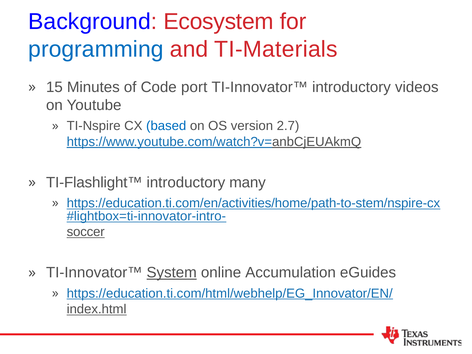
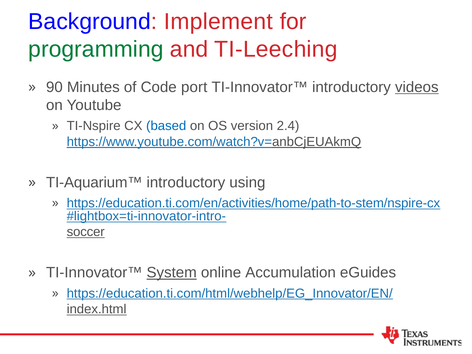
Ecosystem: Ecosystem -> Implement
programming colour: blue -> green
TI-Materials: TI-Materials -> TI-Leeching
15: 15 -> 90
videos underline: none -> present
2.7: 2.7 -> 2.4
TI-Flashlight™: TI-Flashlight™ -> TI-Aquarium™
many: many -> using
